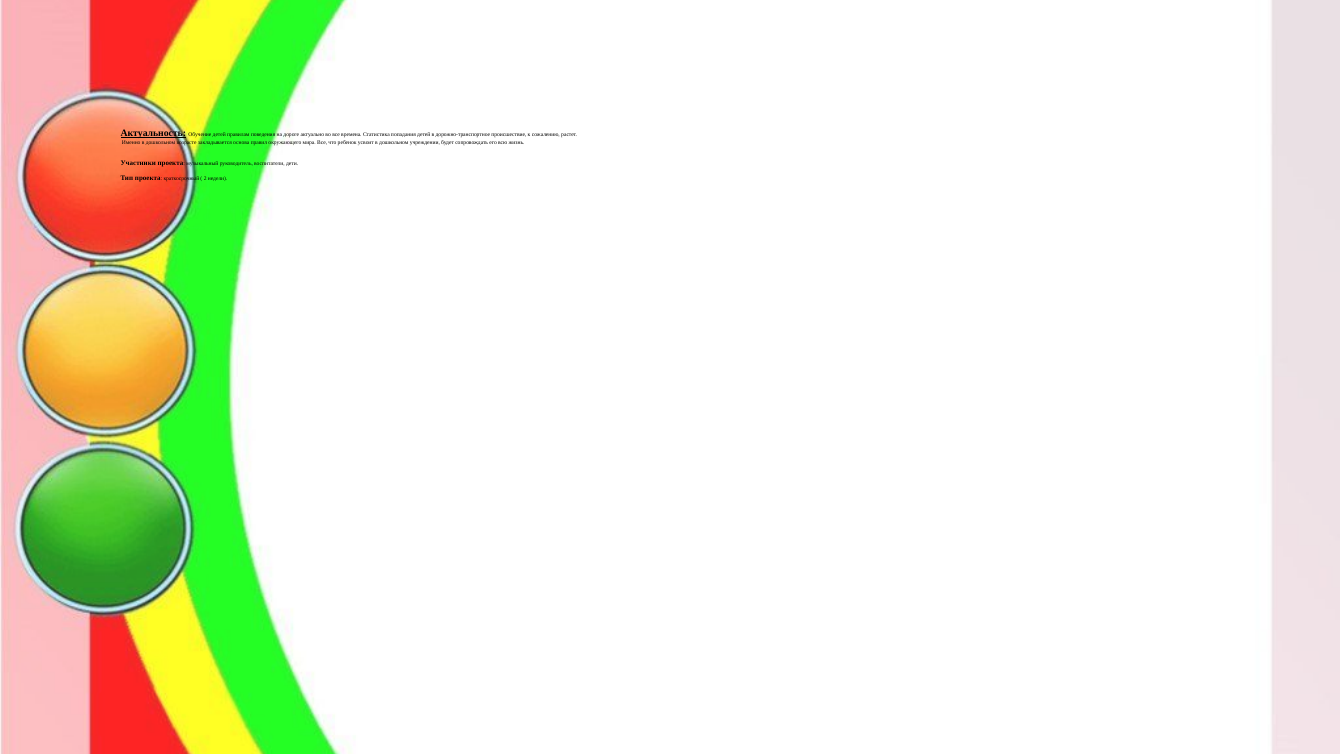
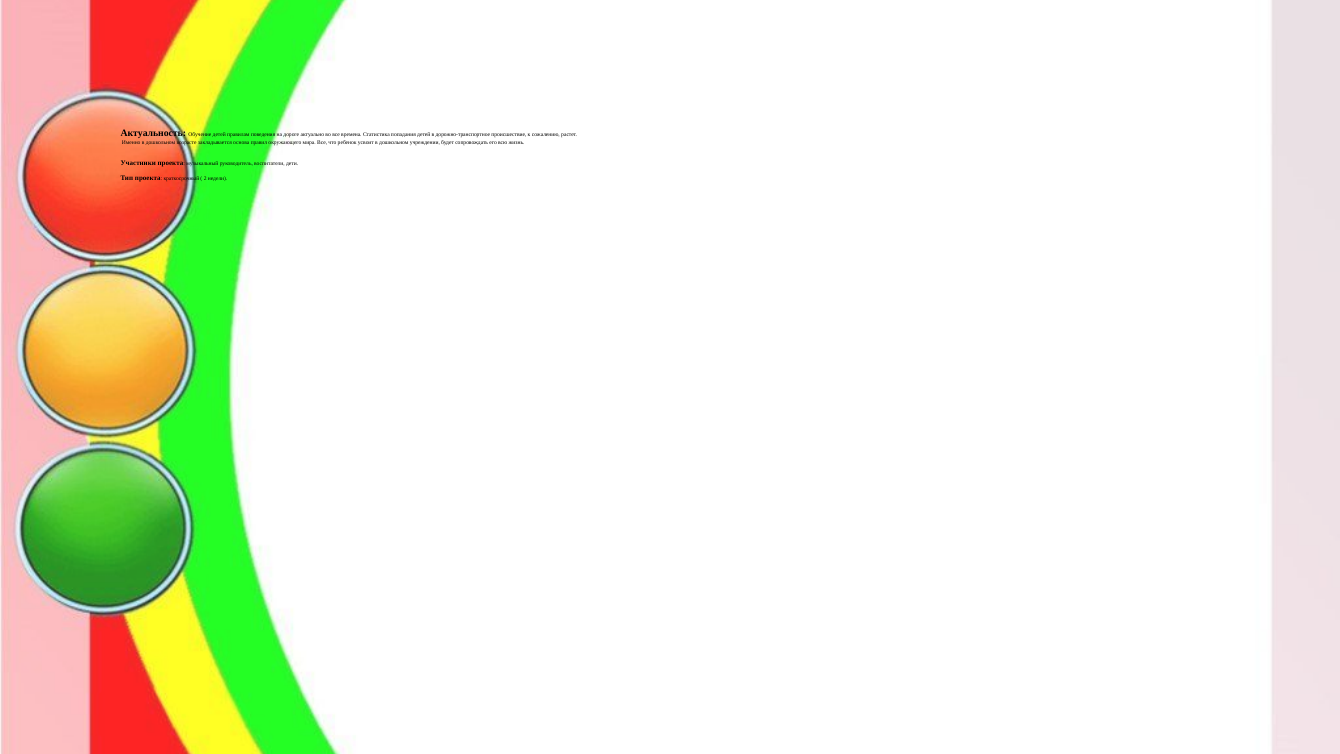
Актуальность underline: present -> none
